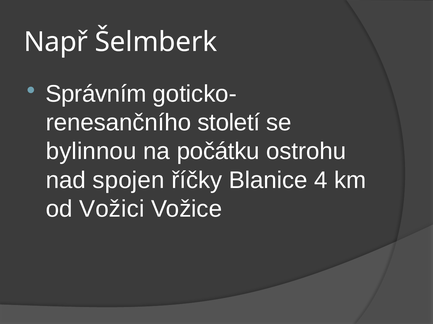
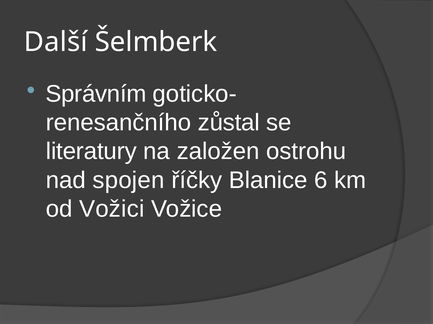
Např: Např -> Další
století: století -> zůstal
bylinnou: bylinnou -> literatury
počátku: počátku -> založen
4: 4 -> 6
